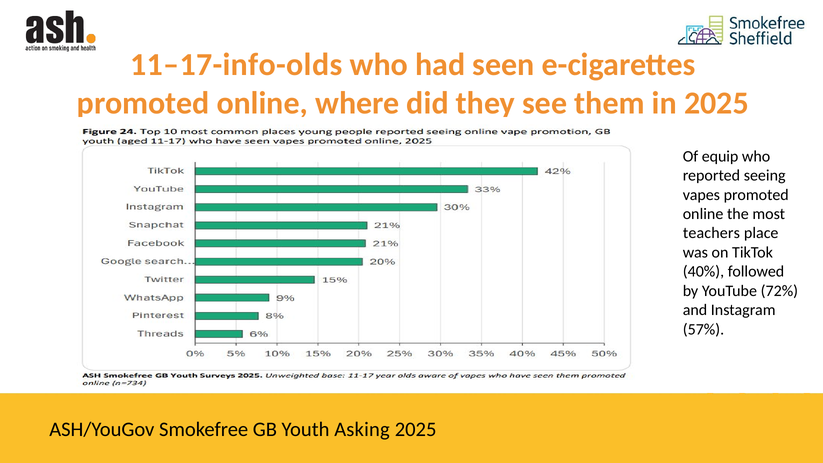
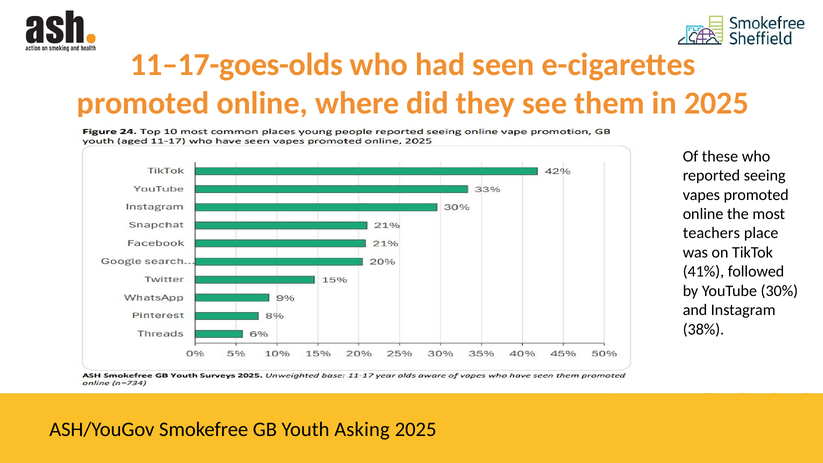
11–17-info-olds: 11–17-info-olds -> 11–17-goes-olds
equip: equip -> these
40%: 40% -> 41%
72%: 72% -> 30%
57%: 57% -> 38%
